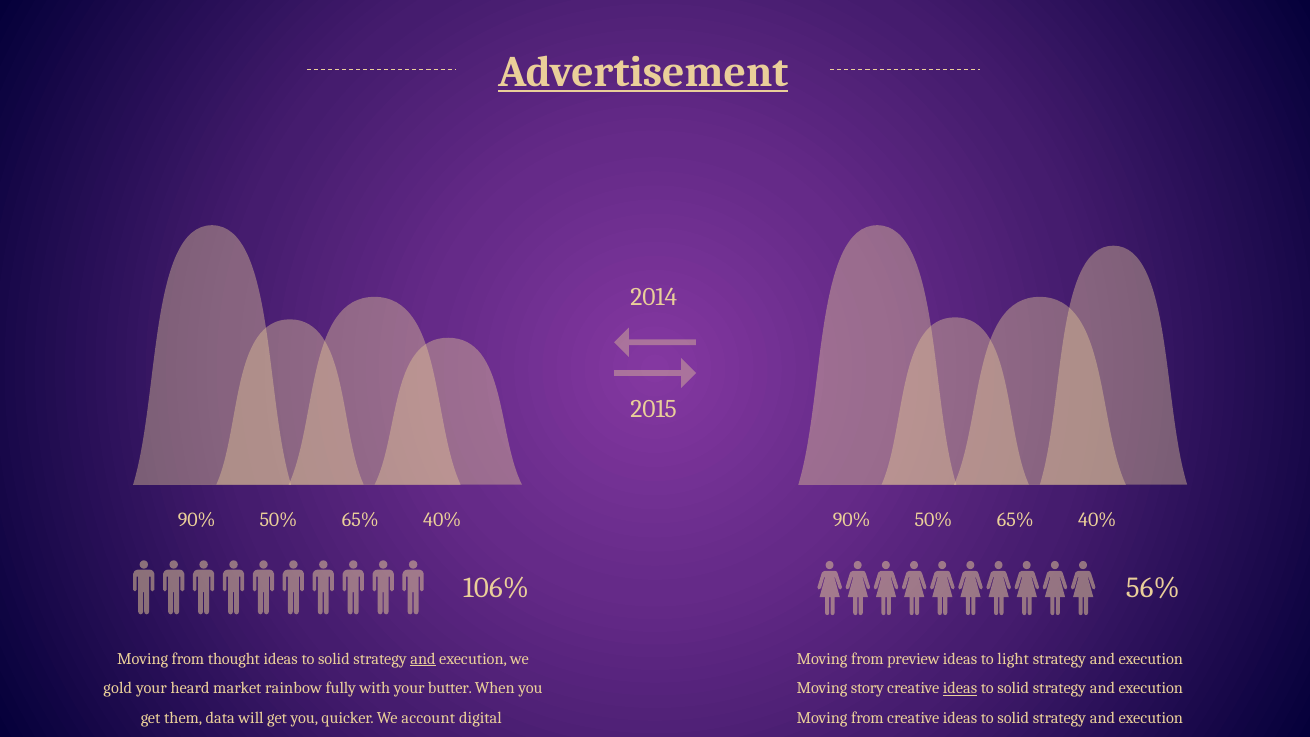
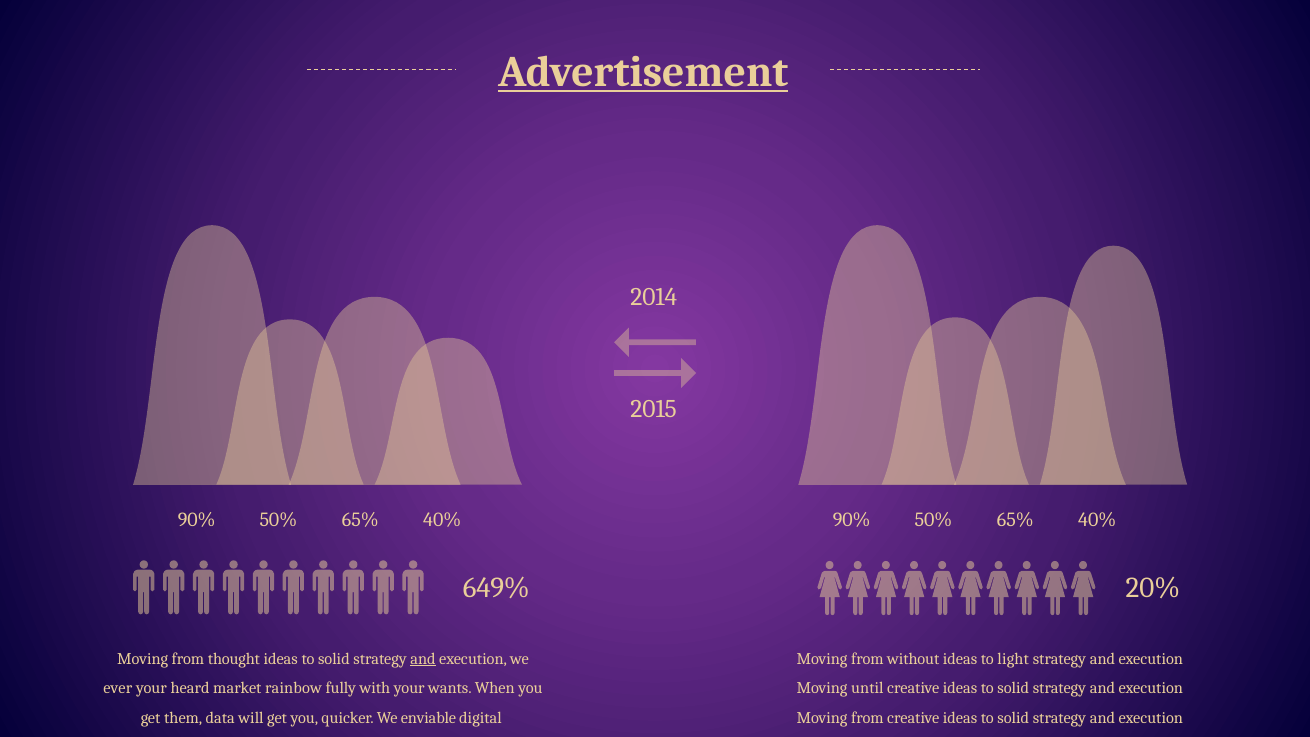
106%: 106% -> 649%
56%: 56% -> 20%
preview: preview -> without
gold: gold -> ever
butter: butter -> wants
story: story -> until
ideas at (960, 688) underline: present -> none
account: account -> enviable
